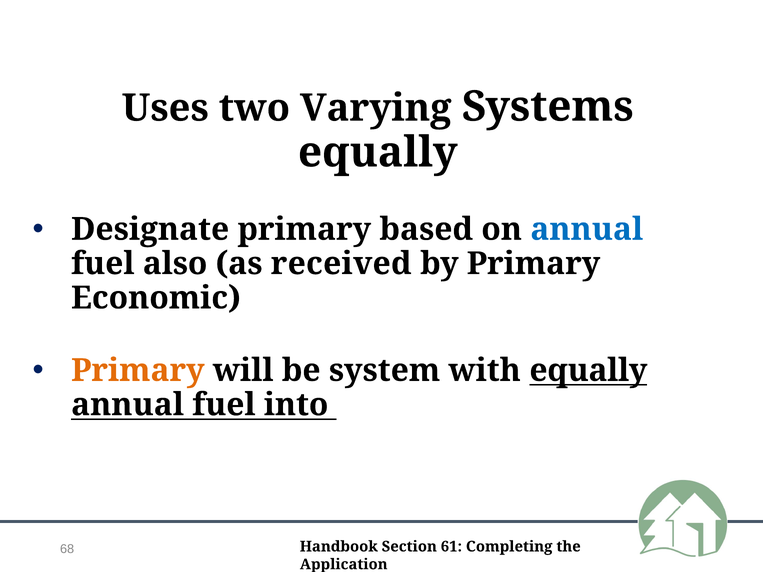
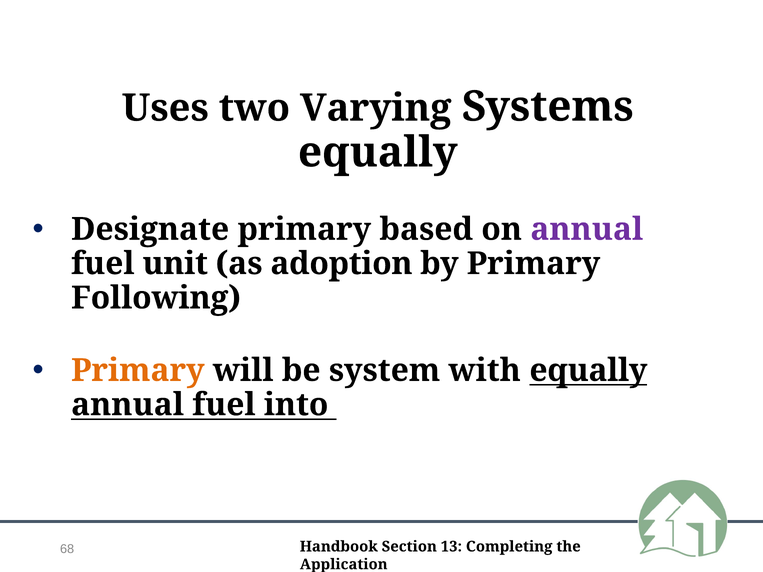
annual at (587, 229) colour: blue -> purple
also: also -> unit
received: received -> adoption
Economic: Economic -> Following
61: 61 -> 13
